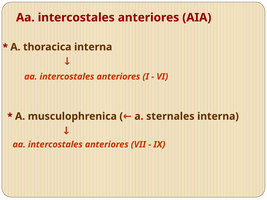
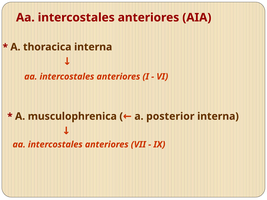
sternales: sternales -> posterior
